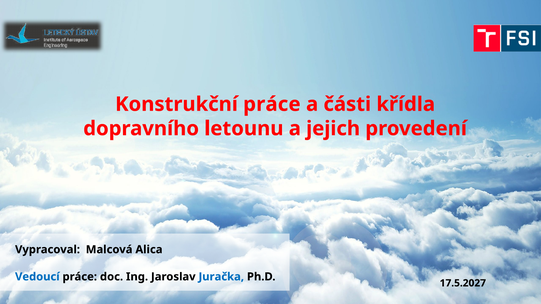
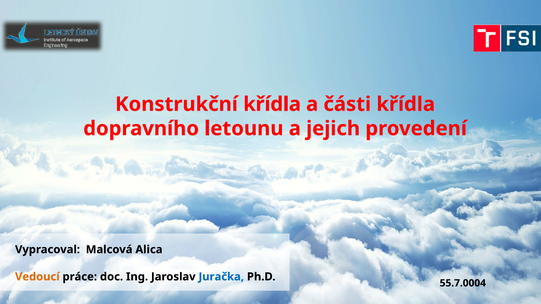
Konstrukční práce: práce -> křídla
Vedoucí colour: blue -> orange
17.5.2027: 17.5.2027 -> 55.7.0004
